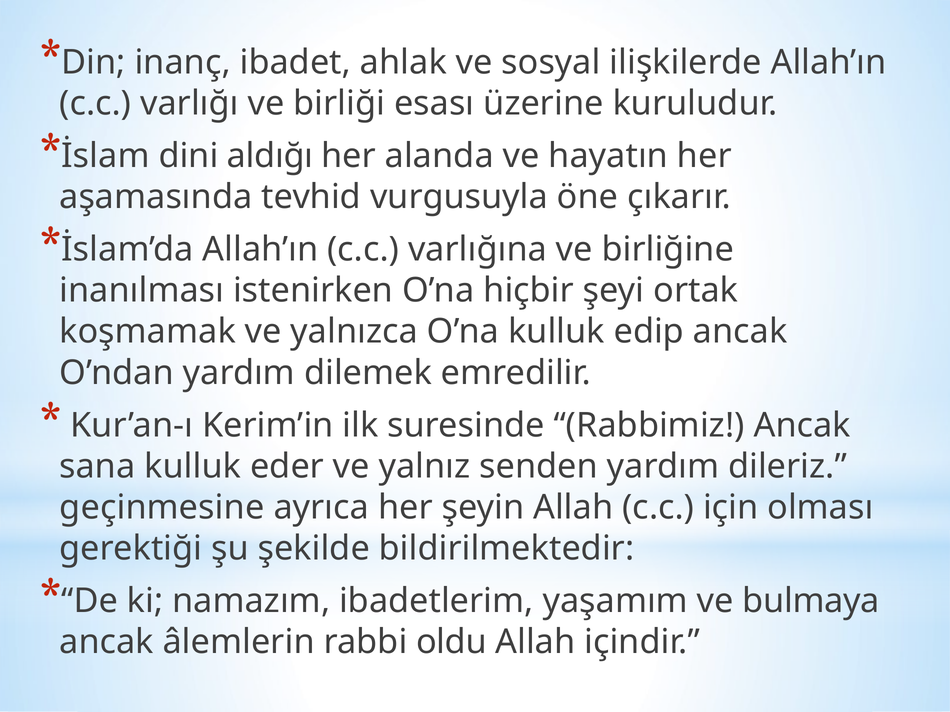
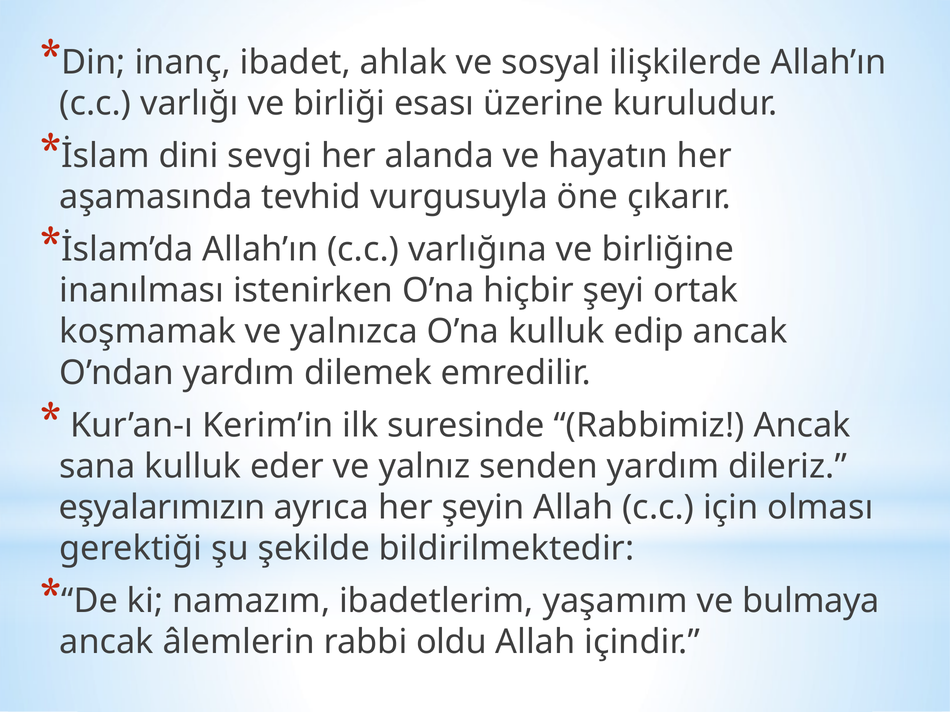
aldığı: aldığı -> sevgi
geçinmesine: geçinmesine -> eşyalarımızın
